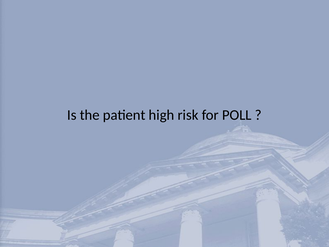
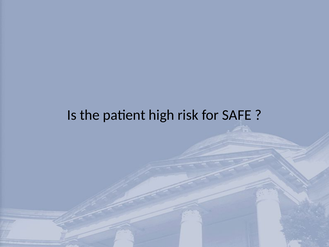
POLL: POLL -> SAFE
